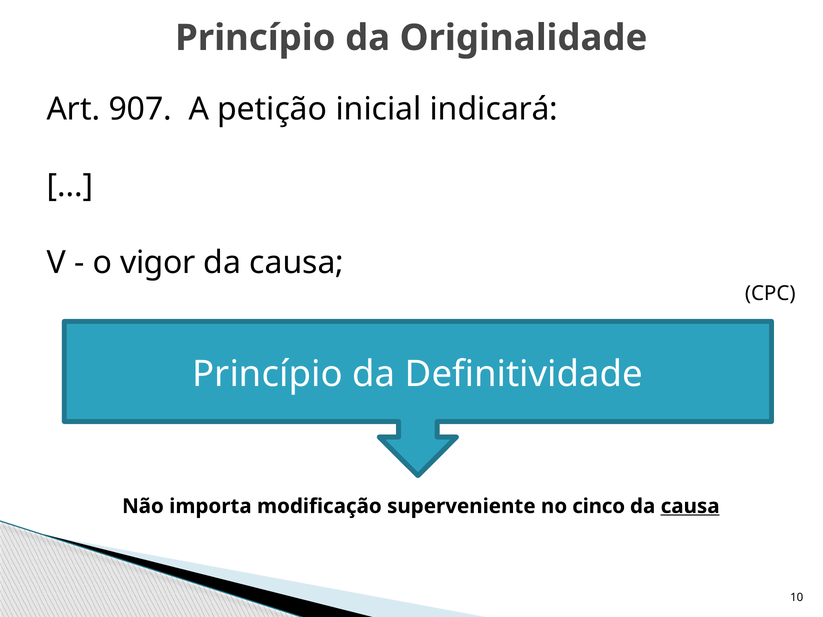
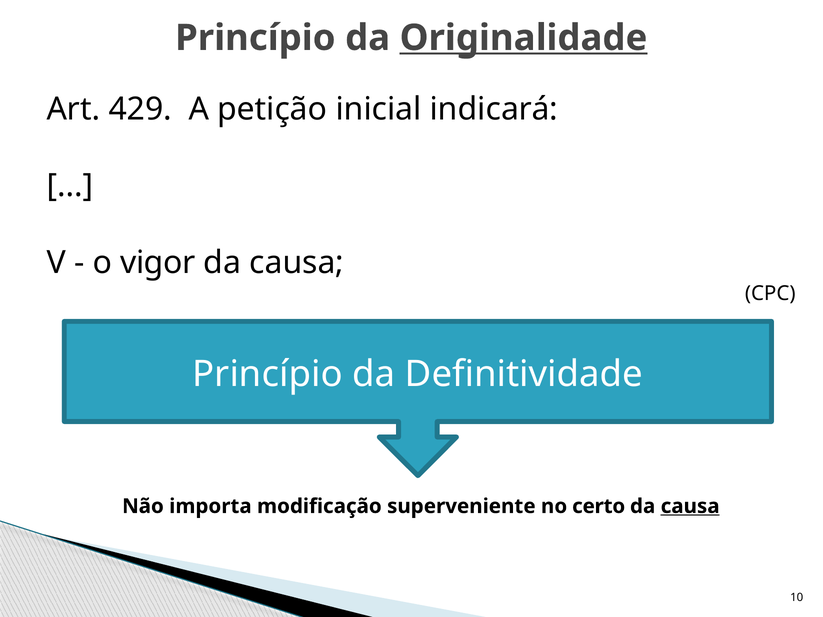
Originalidade underline: none -> present
907: 907 -> 429
cinco: cinco -> certo
